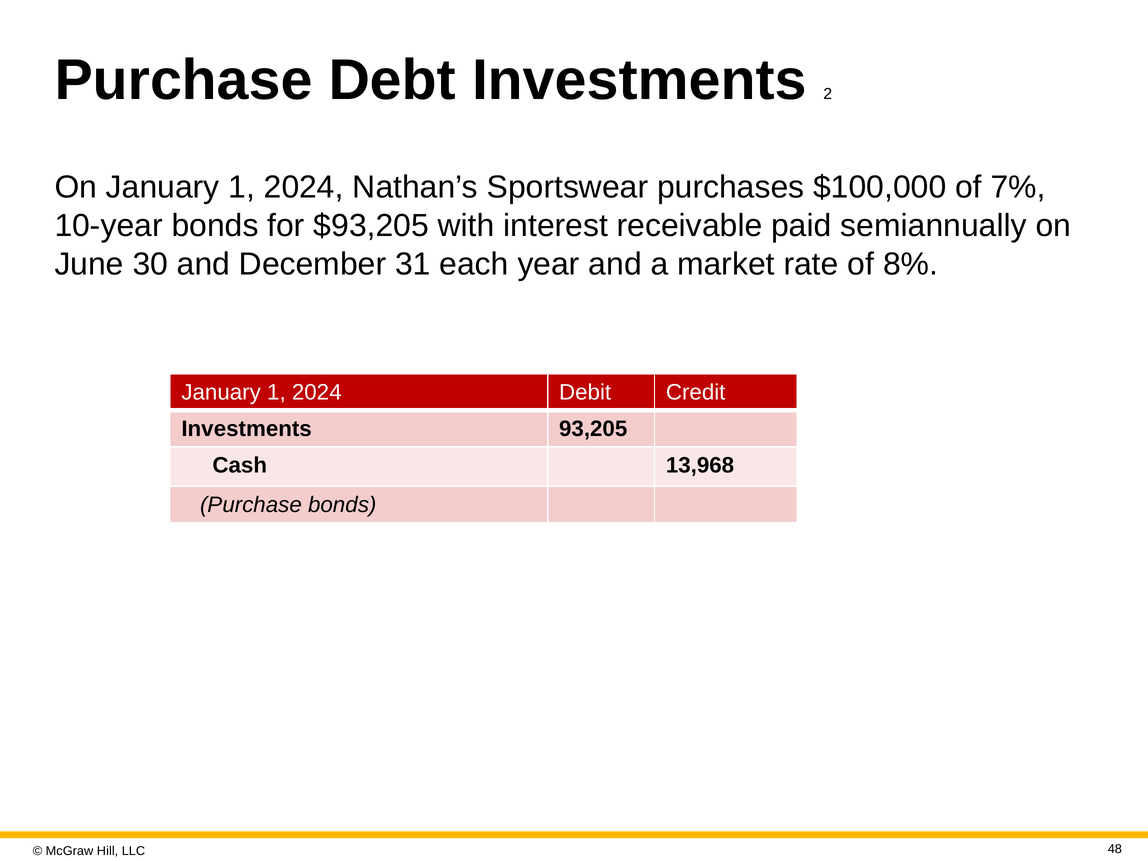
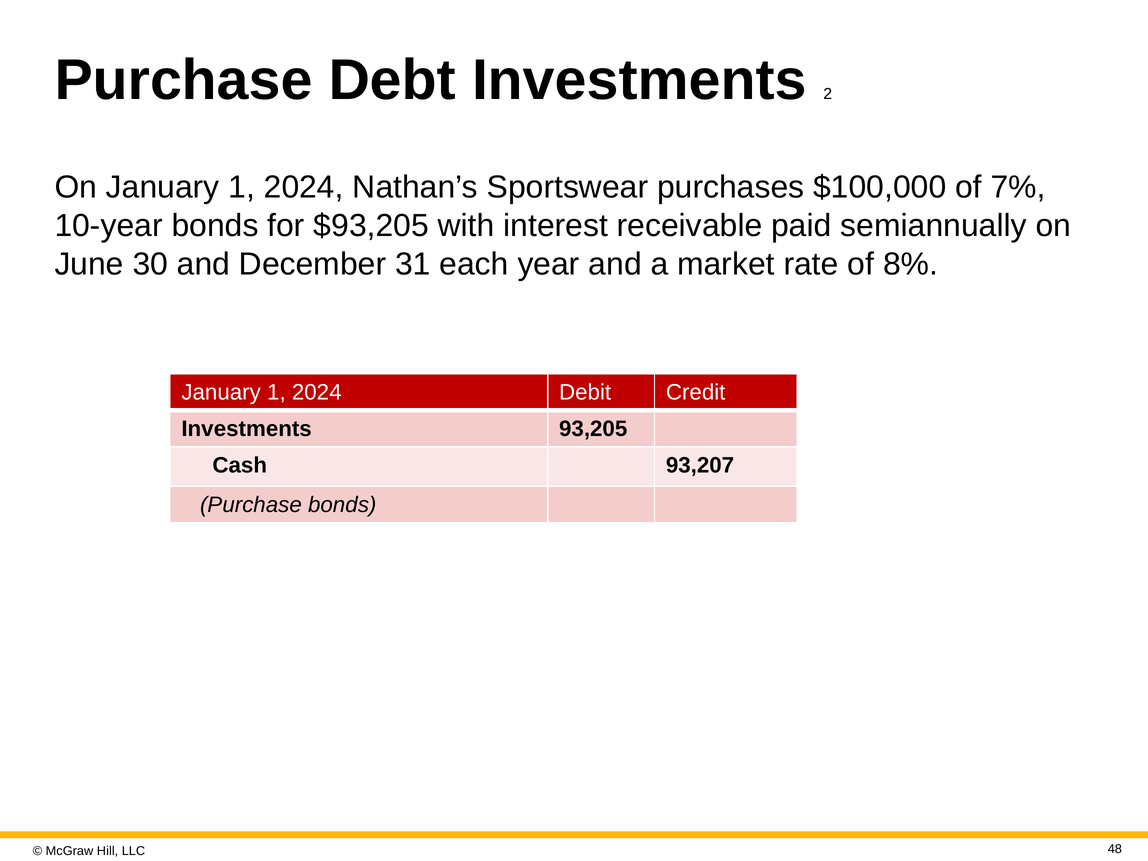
13,968: 13,968 -> 93,207
